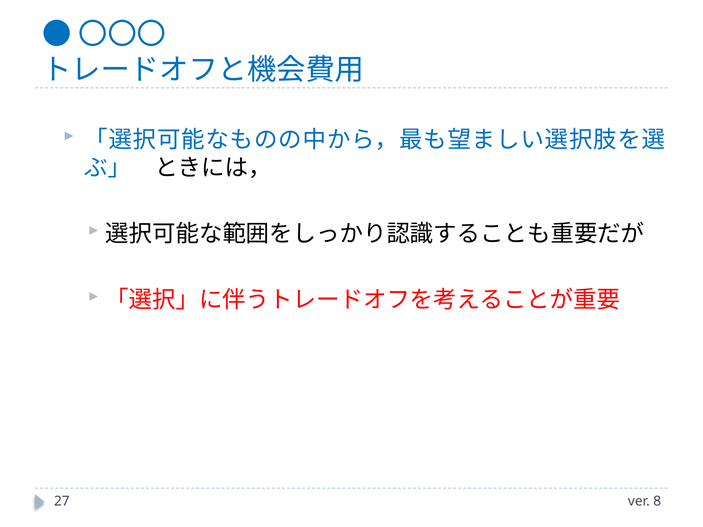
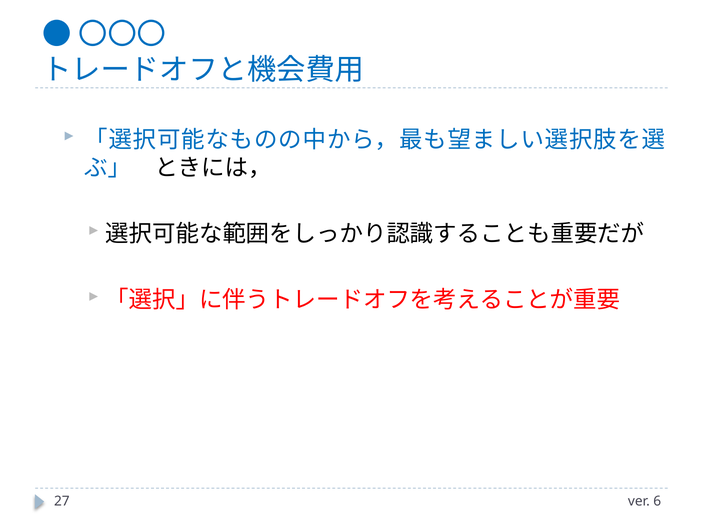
8: 8 -> 6
